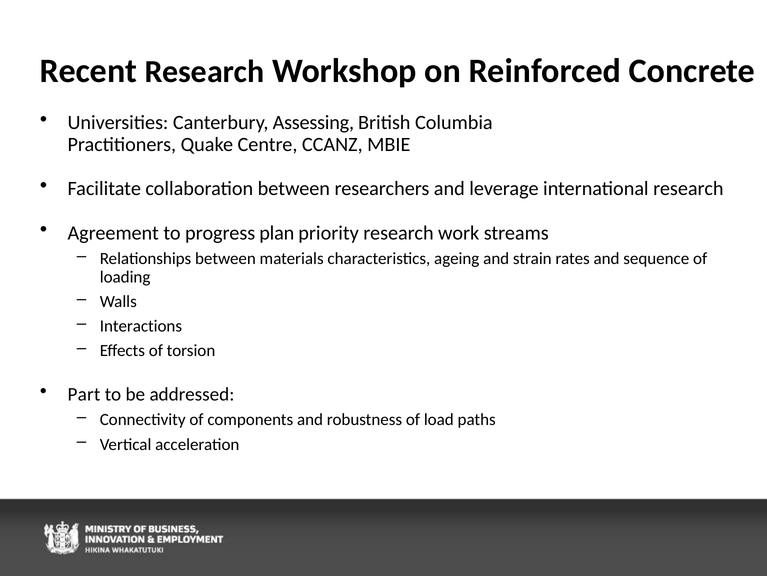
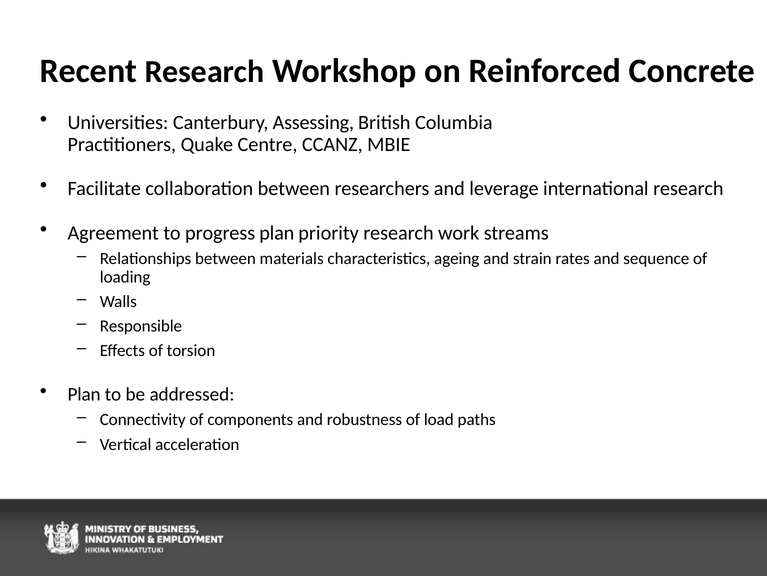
Interactions: Interactions -> Responsible
Part at (84, 394): Part -> Plan
